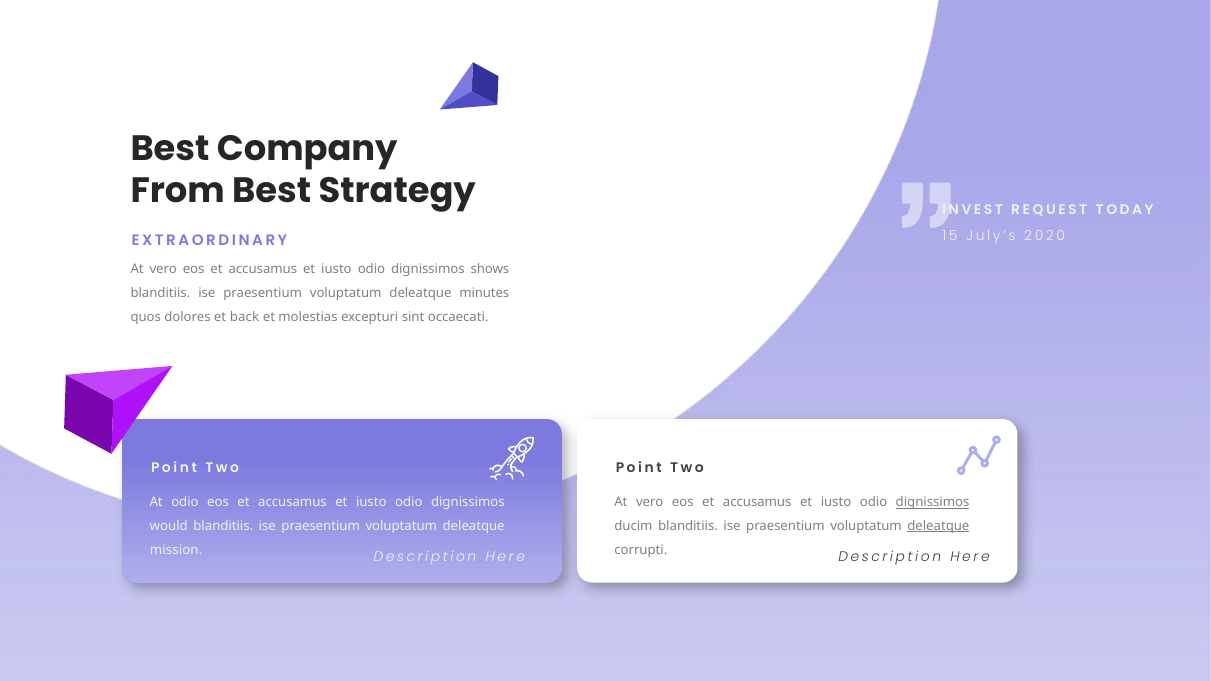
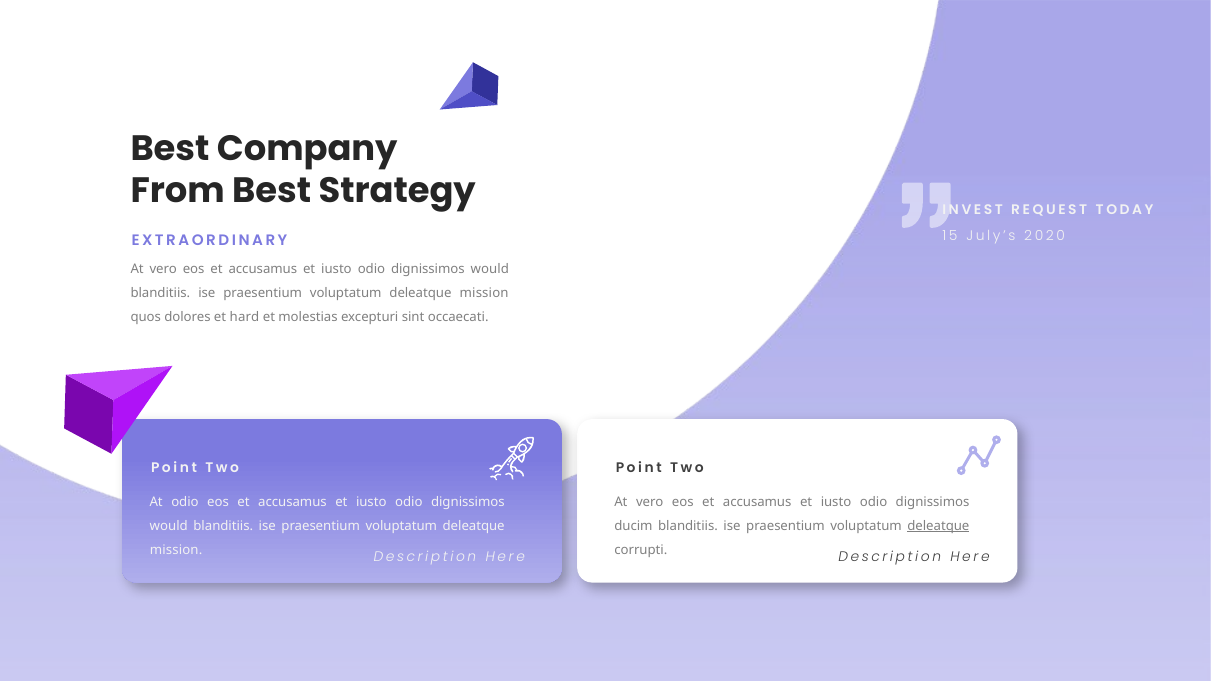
shows at (490, 269): shows -> would
minutes at (484, 293): minutes -> mission
back: back -> hard
dignissimos at (933, 503) underline: present -> none
